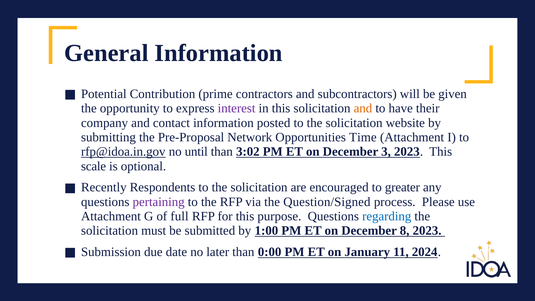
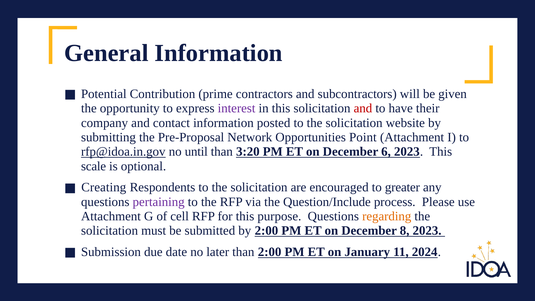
and at (363, 108) colour: orange -> red
Time: Time -> Point
3:02: 3:02 -> 3:20
3: 3 -> 6
Recently: Recently -> Creating
Question/Signed: Question/Signed -> Question/Include
full: full -> cell
regarding colour: blue -> orange
by 1:00: 1:00 -> 2:00
than 0:00: 0:00 -> 2:00
